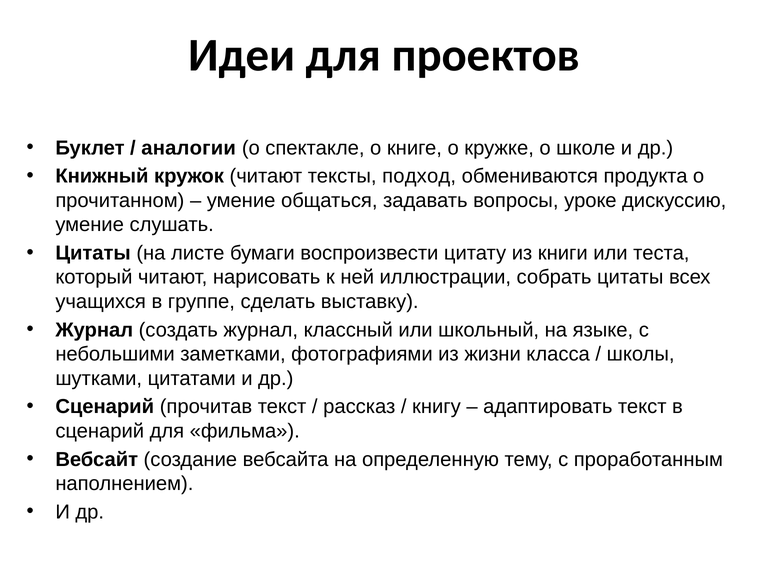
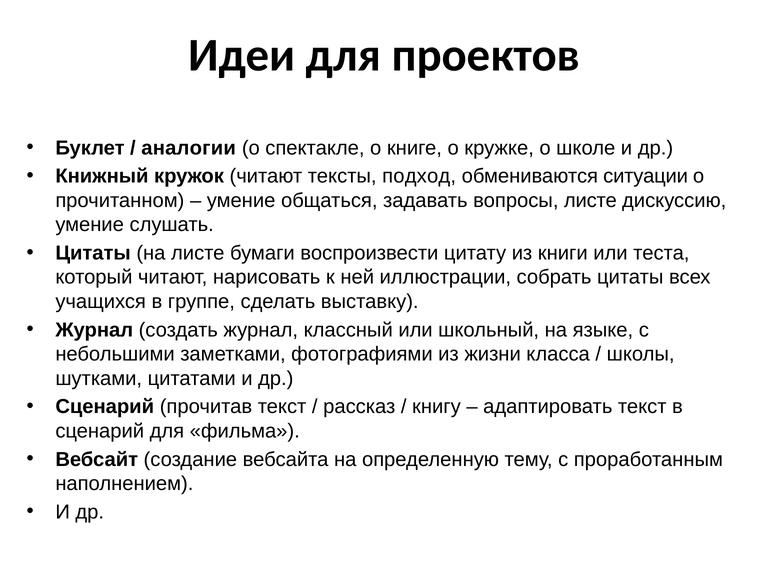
продукта: продукта -> ситуации
вопросы уроке: уроке -> листе
